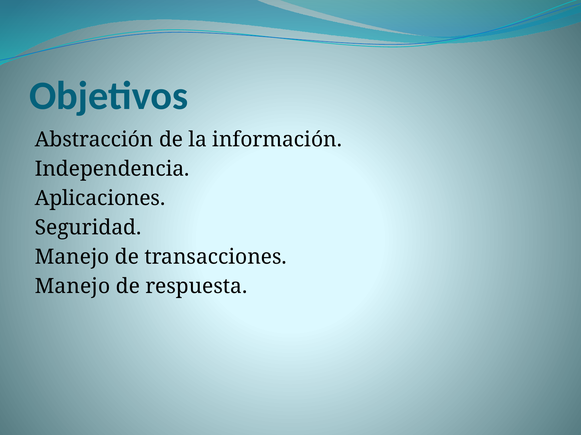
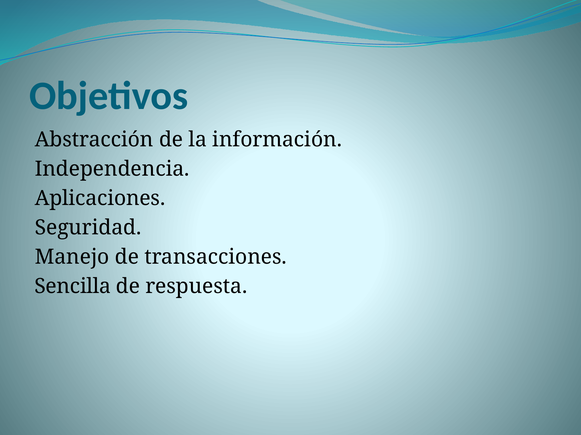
Manejo at (72, 287): Manejo -> Sencilla
